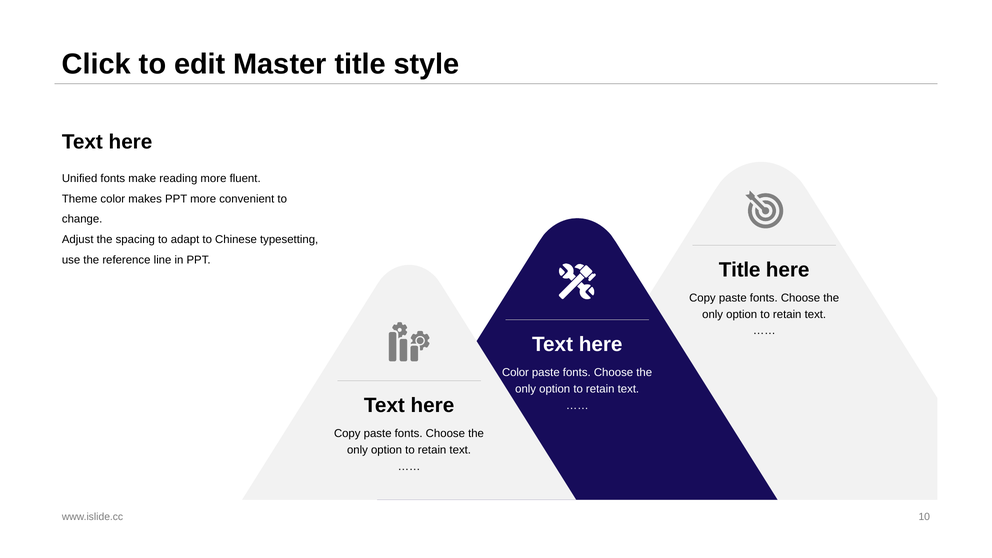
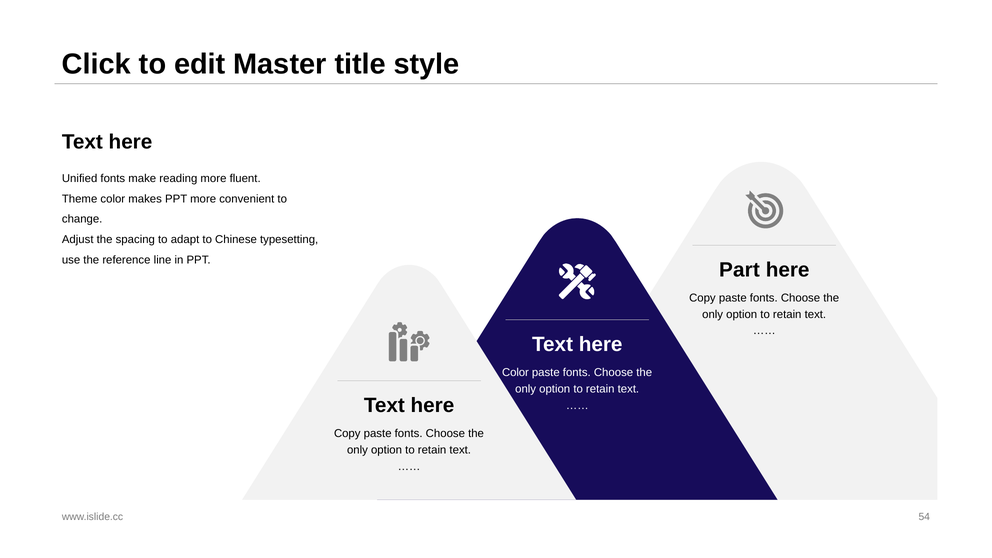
Title at (740, 270): Title -> Part
10: 10 -> 54
